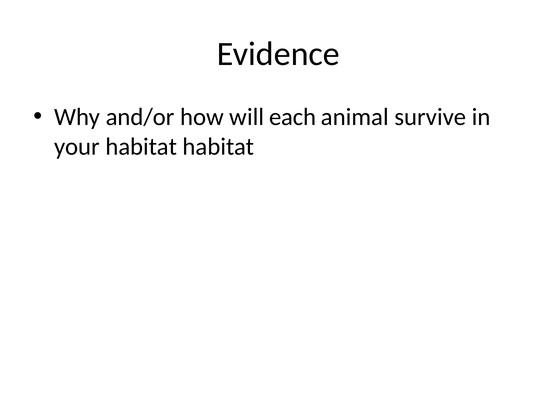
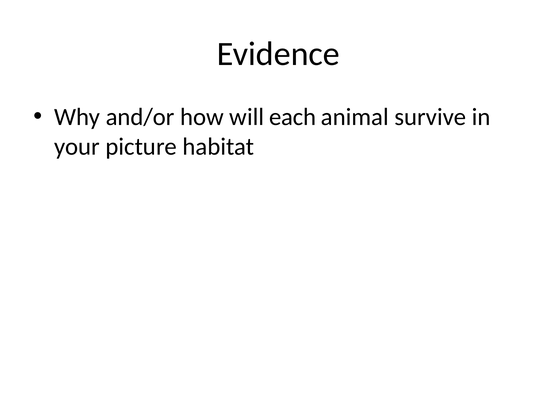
your habitat: habitat -> picture
